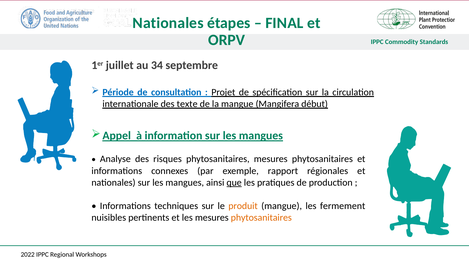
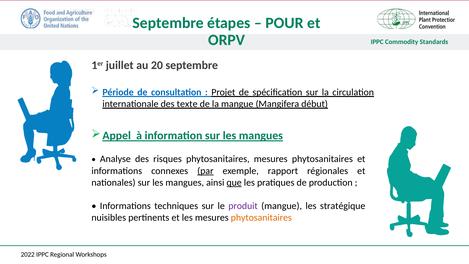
Nationales at (168, 23): Nationales -> Septembre
FINAL: FINAL -> POUR
34: 34 -> 20
par underline: none -> present
produit colour: orange -> purple
fermement: fermement -> stratégique
